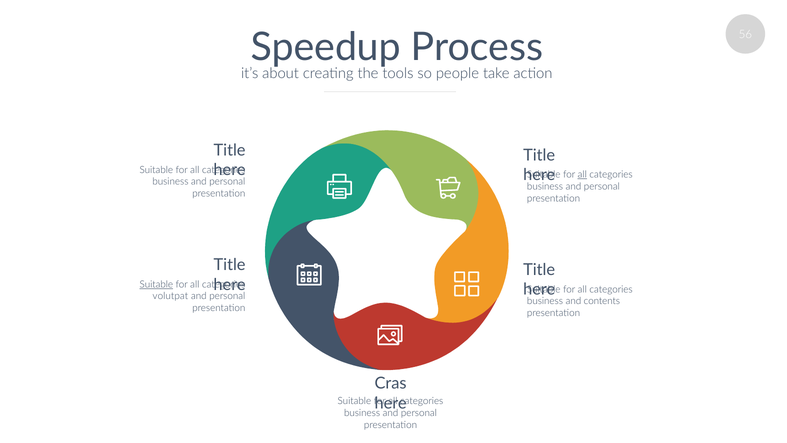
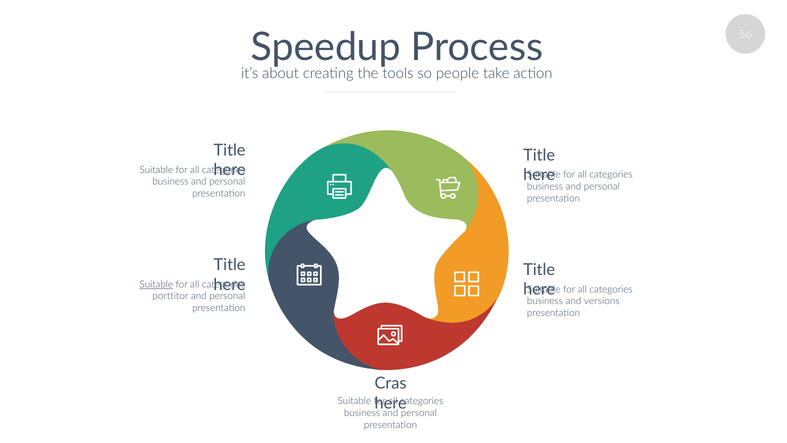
all at (582, 175) underline: present -> none
volutpat: volutpat -> porttitor
contents: contents -> versions
